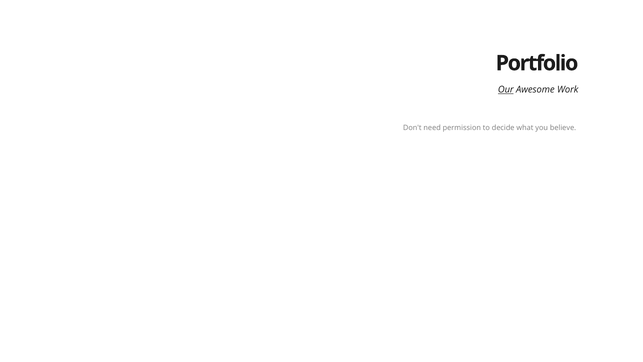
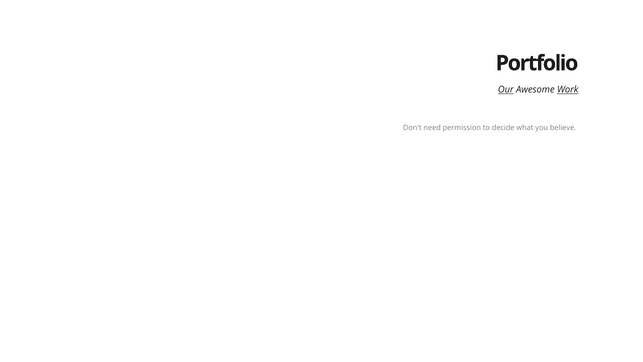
Work underline: none -> present
